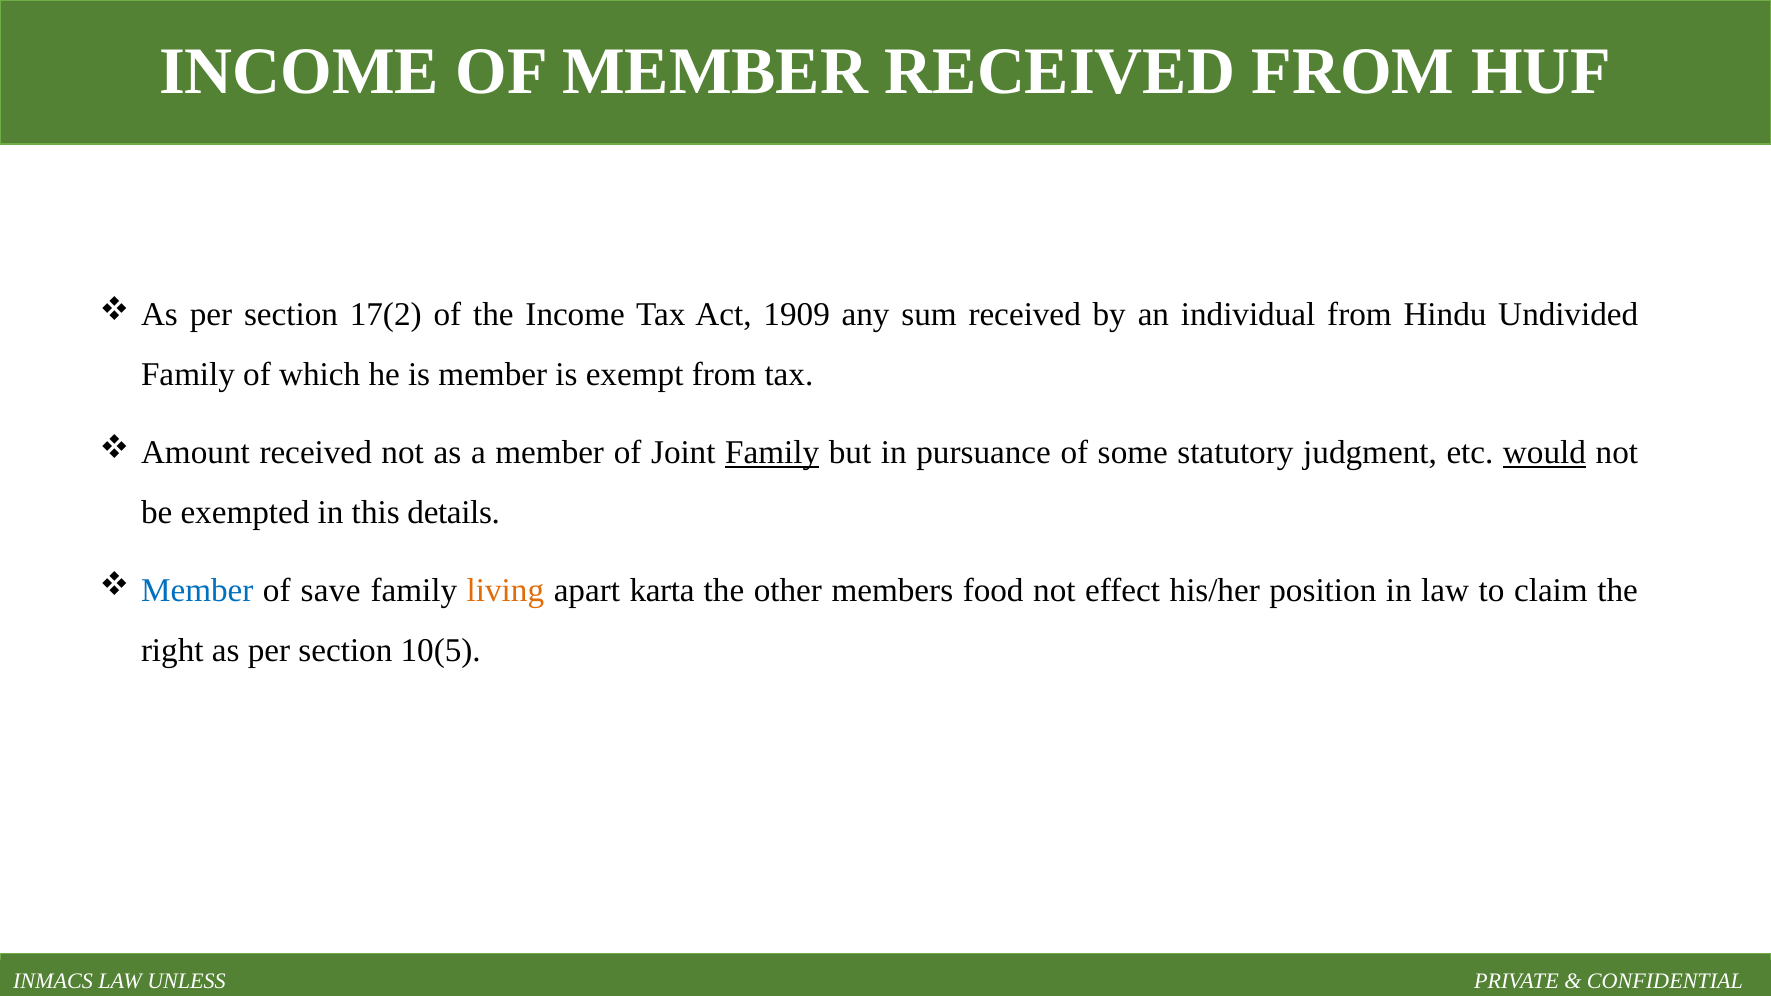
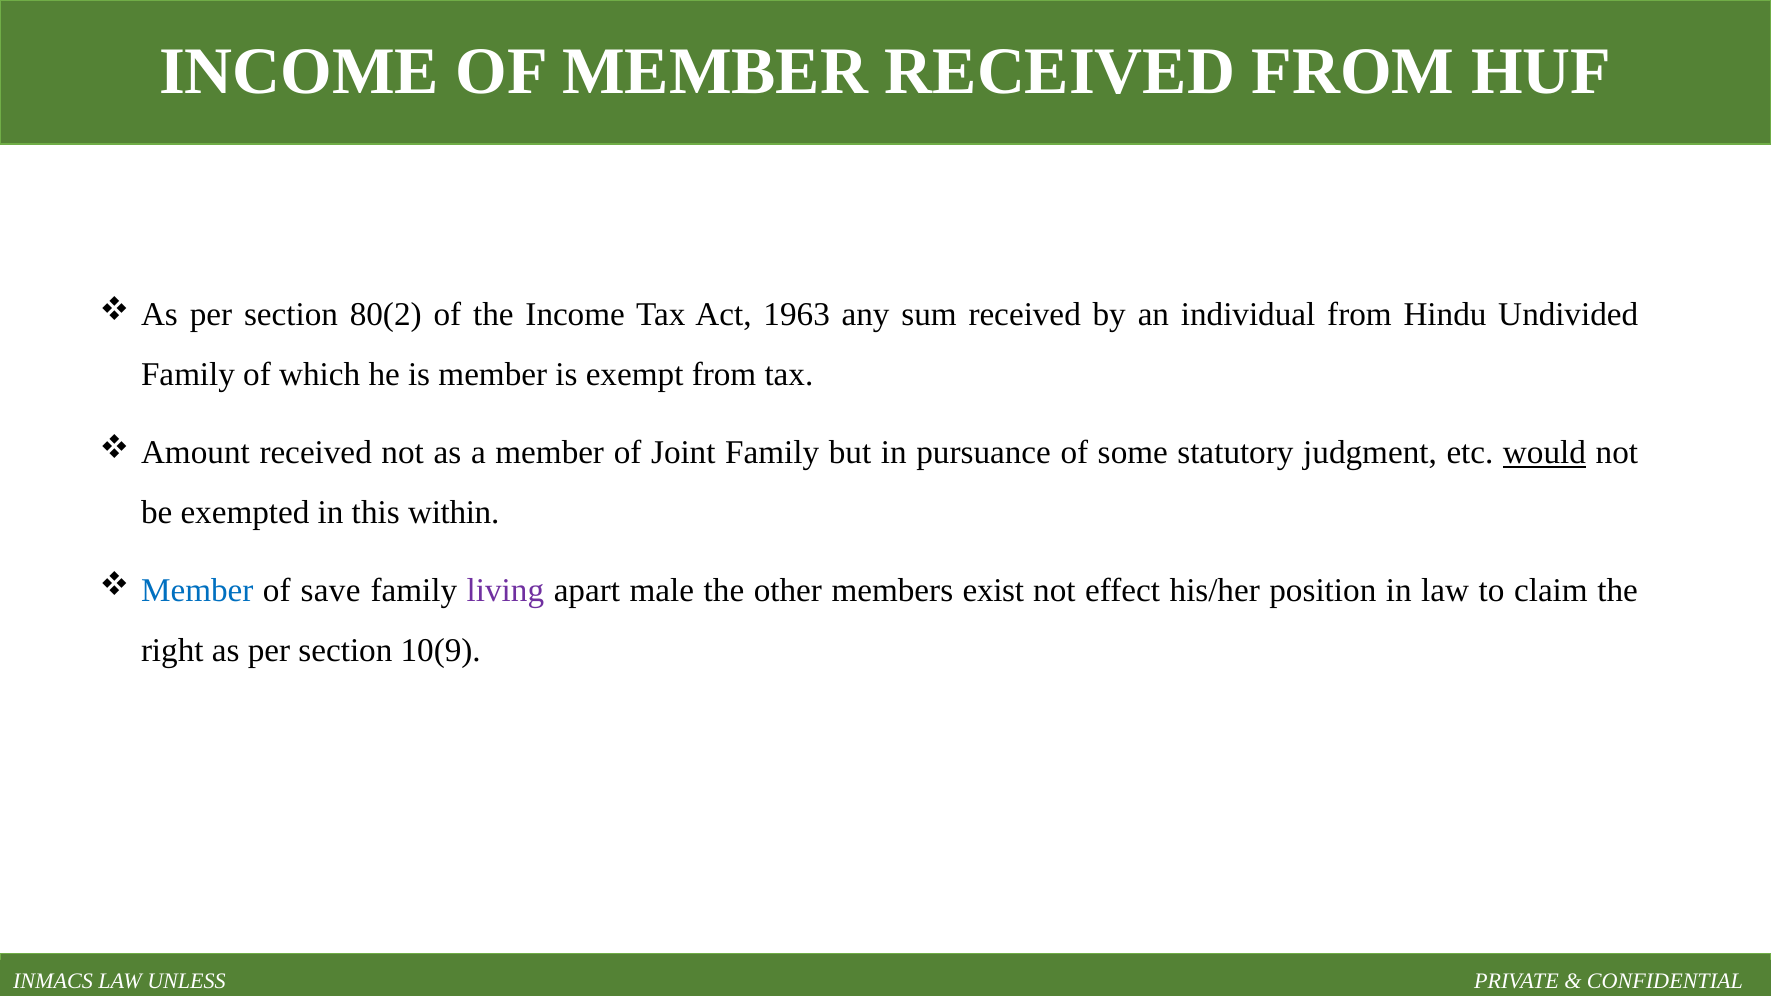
17(2: 17(2 -> 80(2
1909: 1909 -> 1963
Family at (772, 453) underline: present -> none
details: details -> within
living colour: orange -> purple
karta: karta -> male
food: food -> exist
10(5: 10(5 -> 10(9
